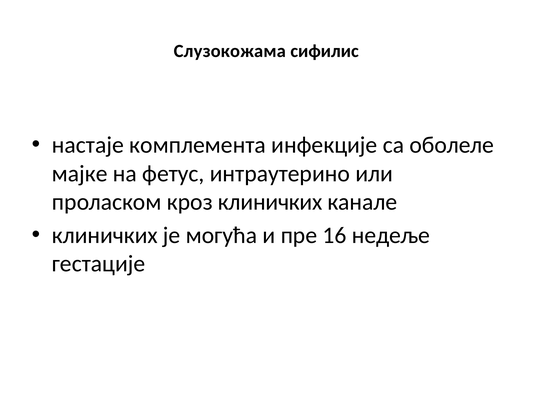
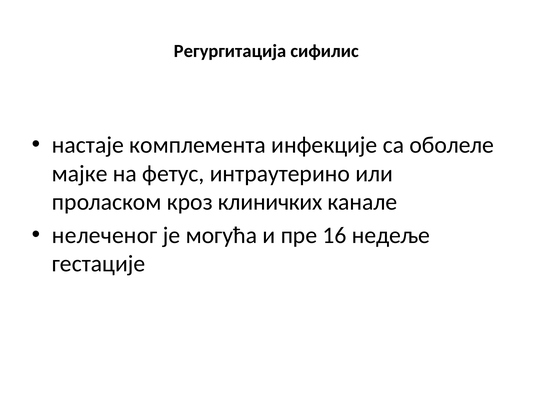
Слузокожама: Слузокожама -> Регургитација
клиничких at (105, 235): клиничких -> нелеченог
